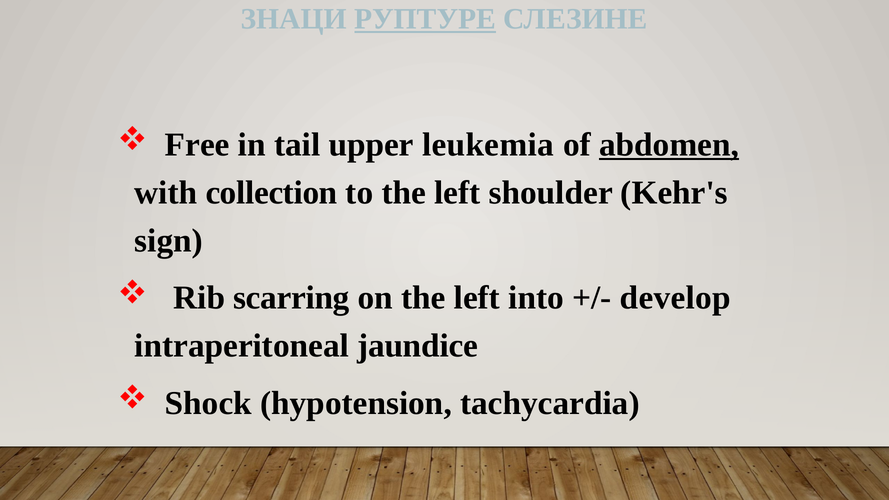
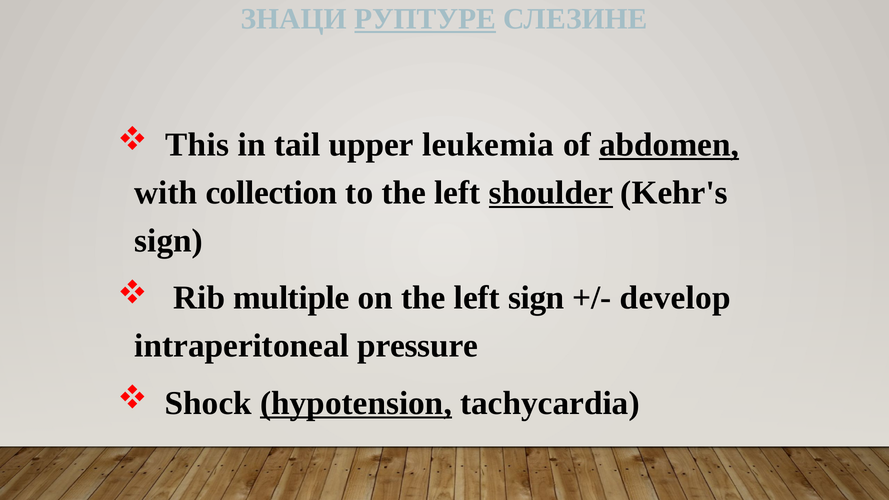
Free: Free -> This
shoulder underline: none -> present
scarring: scarring -> multiple
left into: into -> sign
jaundice: jaundice -> pressure
hypotension underline: none -> present
